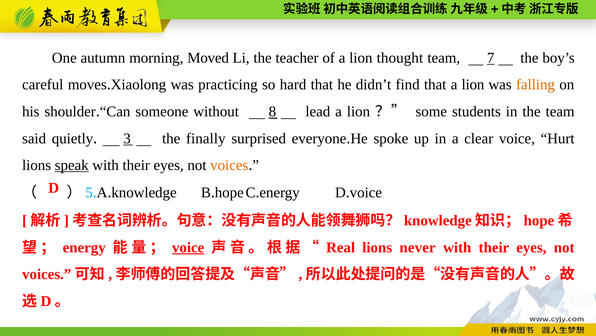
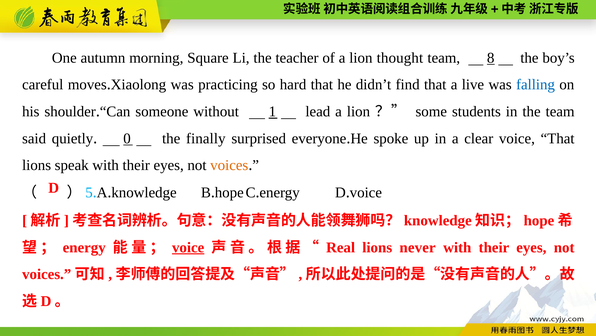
Moved: Moved -> Square
7: 7 -> 8
that a lion: lion -> live
falling colour: orange -> blue
8: 8 -> 1
3: 3 -> 0
voice Hurt: Hurt -> That
speak underline: present -> none
